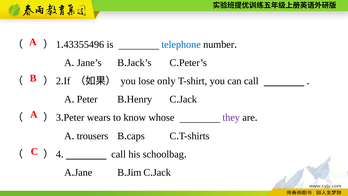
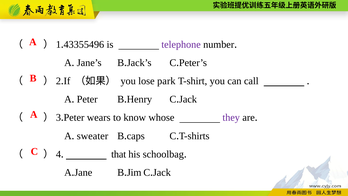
telephone colour: blue -> purple
only: only -> park
trousers: trousers -> sweater
call at (119, 154): call -> that
